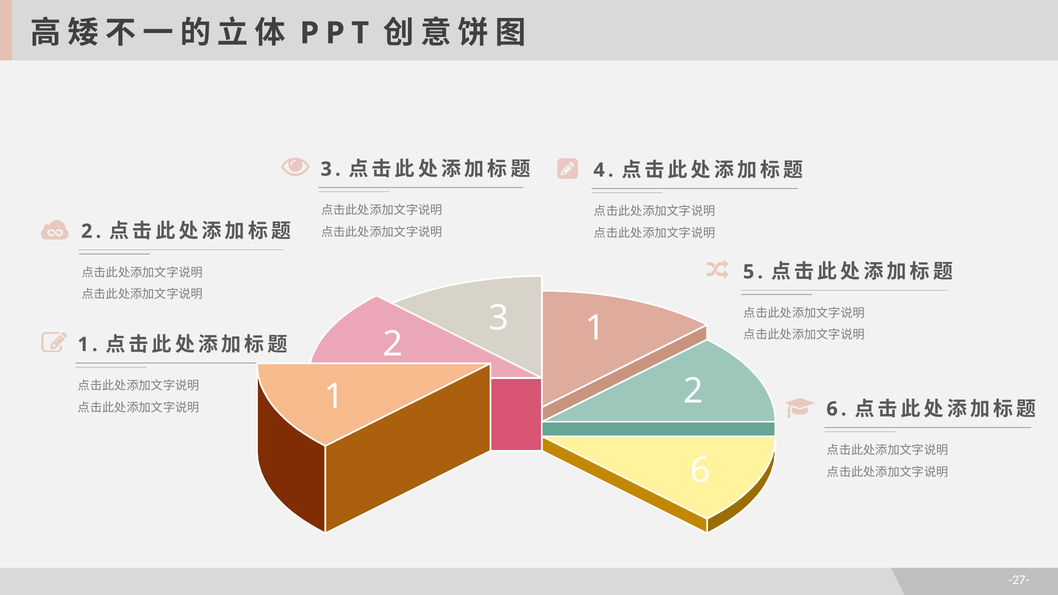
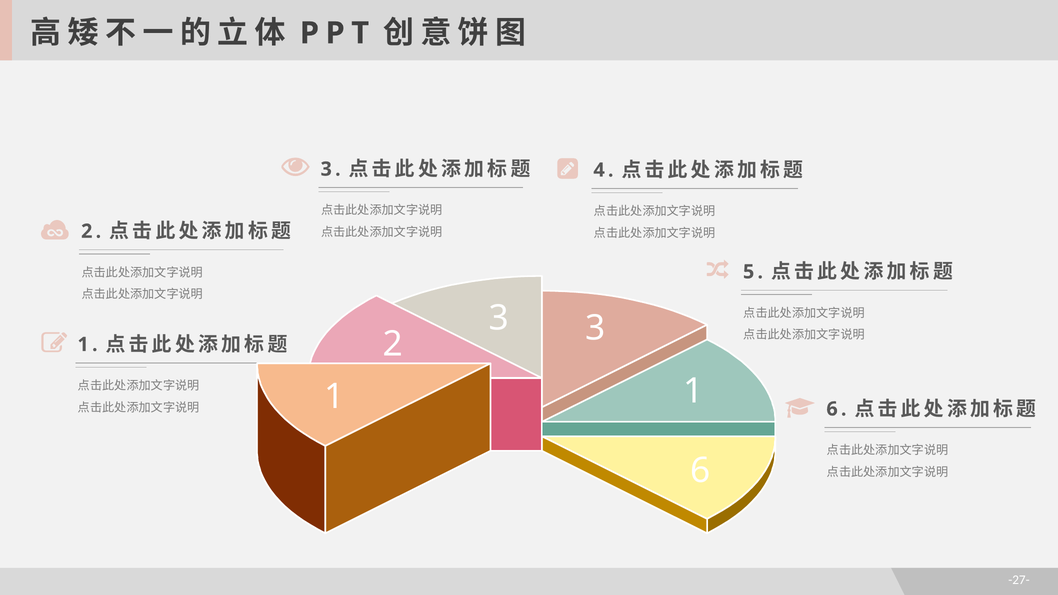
3 1: 1 -> 3
2 at (693, 391): 2 -> 1
